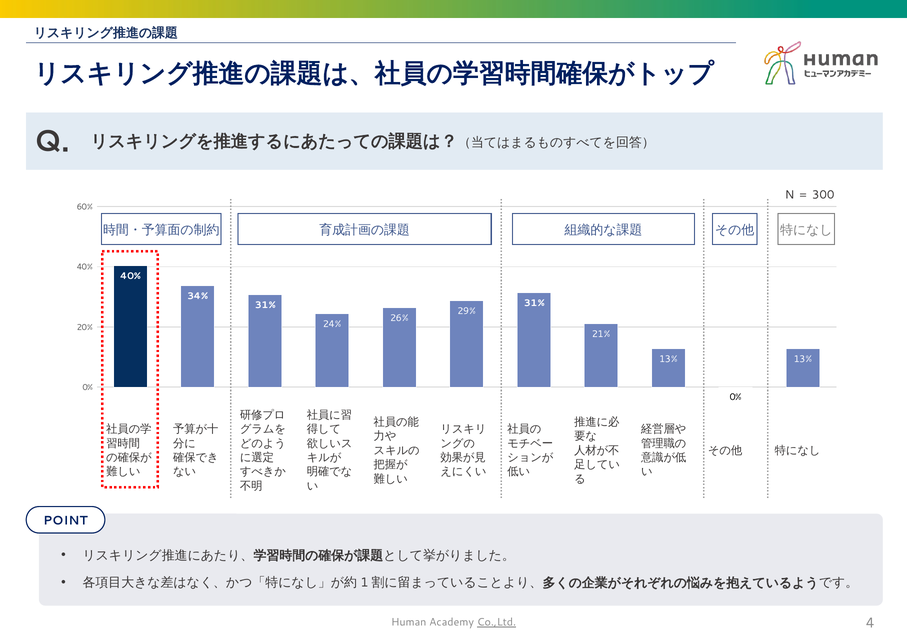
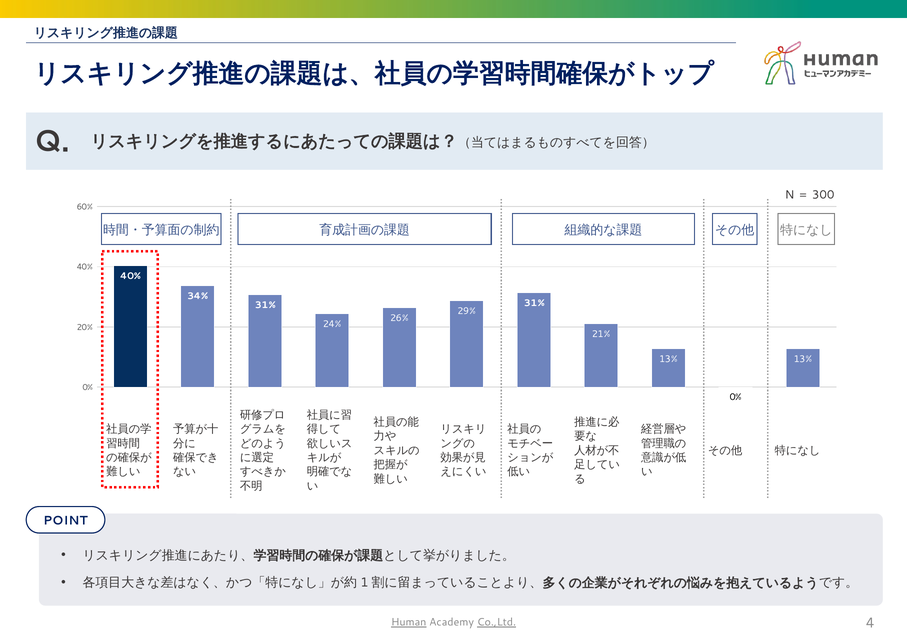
Human underline: none -> present
